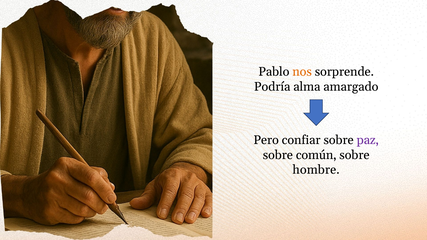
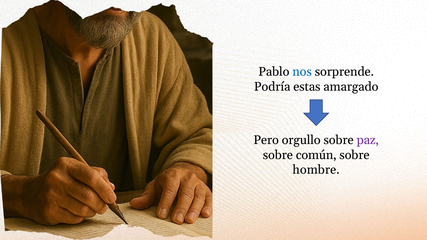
nos colour: orange -> blue
alma: alma -> estas
confiar: confiar -> orgullo
